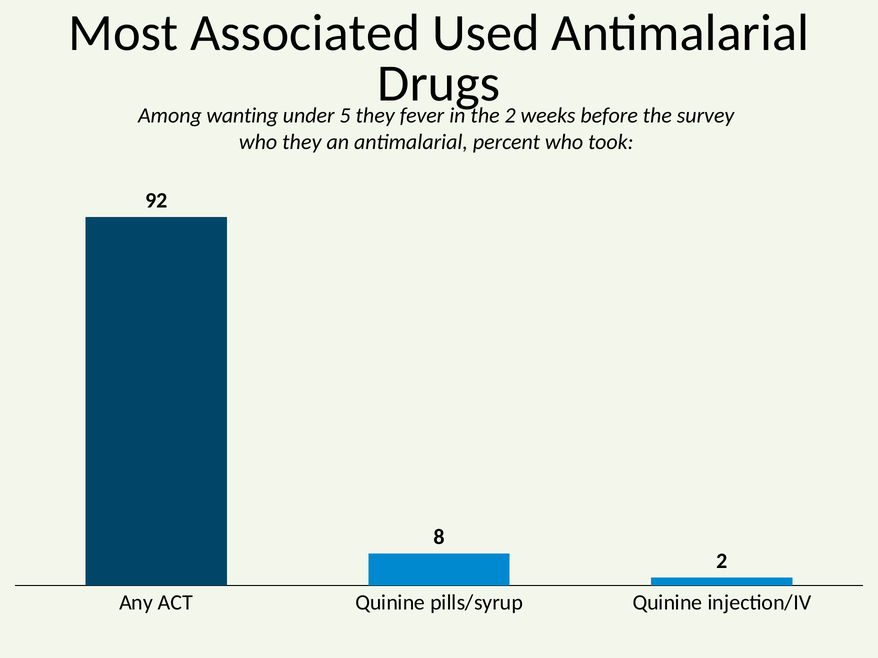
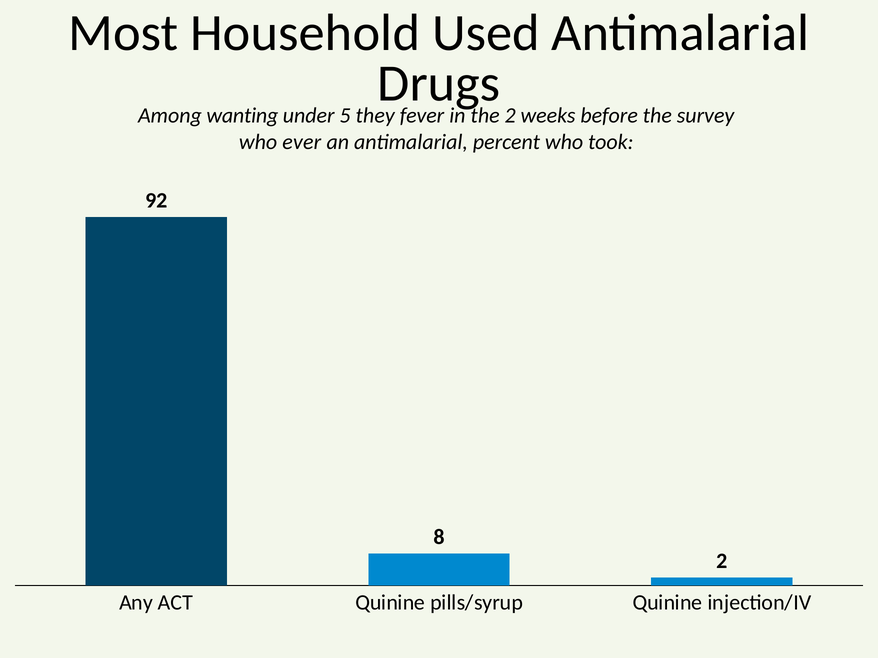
Associated: Associated -> Household
who they: they -> ever
